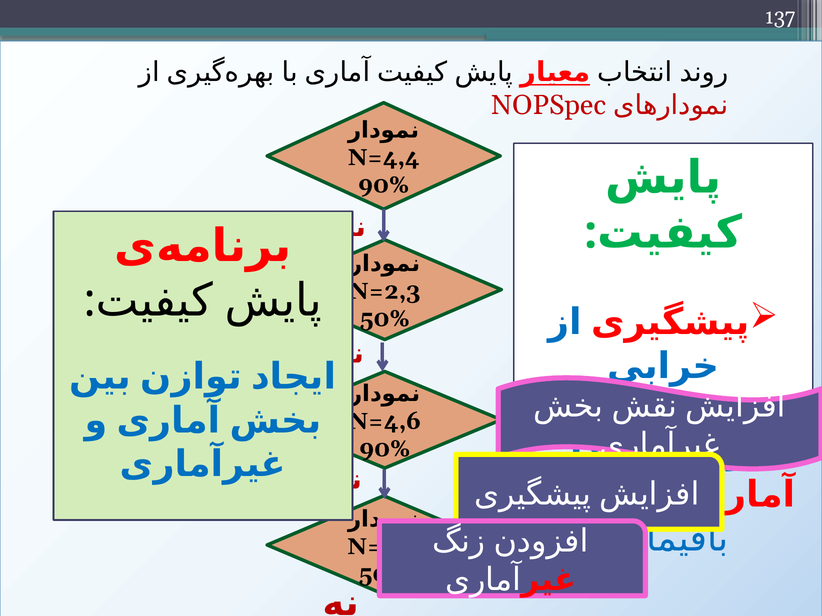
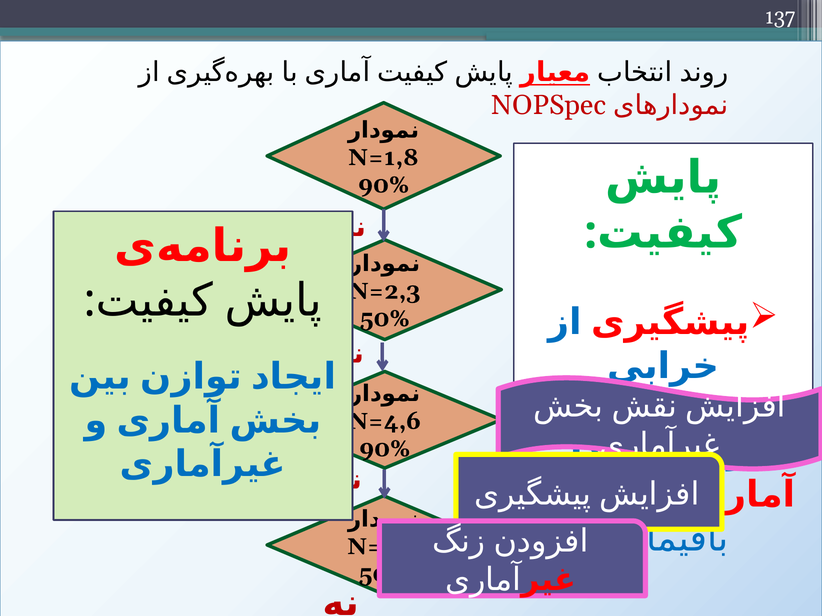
N=4,4: N=4,4 -> N=1,8
